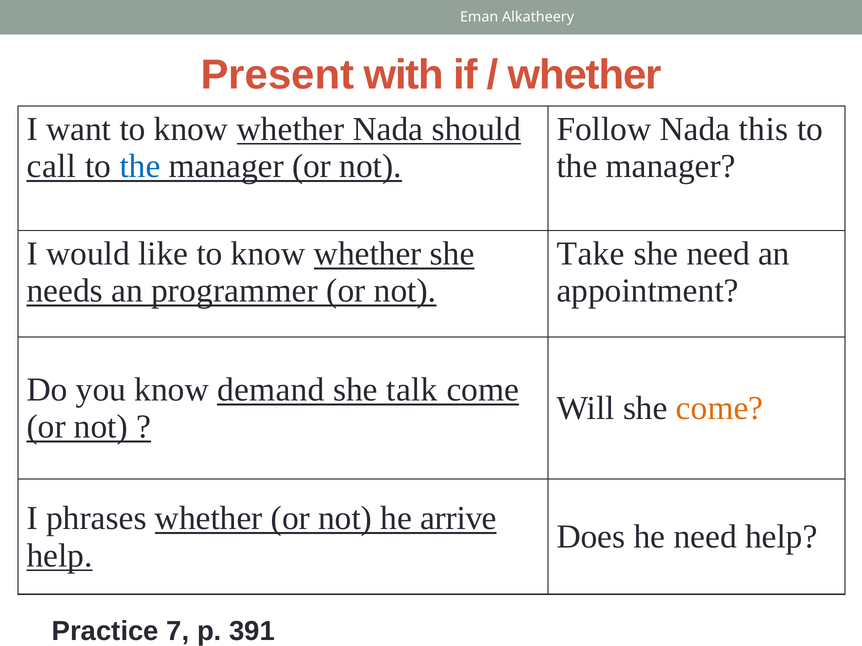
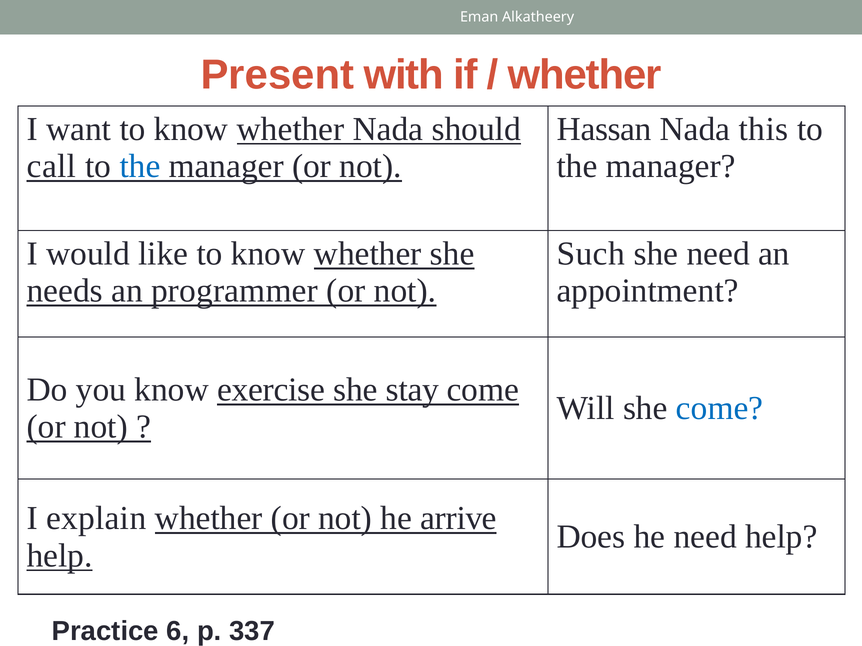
Follow: Follow -> Hassan
Take: Take -> Such
demand: demand -> exercise
talk: talk -> stay
come at (720, 409) colour: orange -> blue
phrases: phrases -> explain
7: 7 -> 6
391: 391 -> 337
